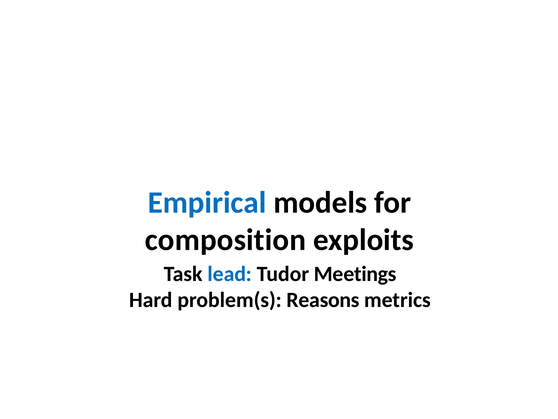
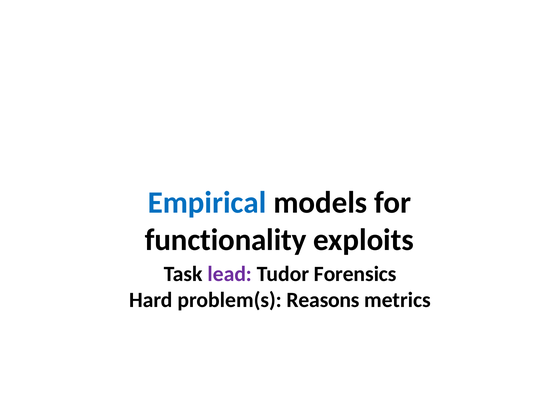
composition: composition -> functionality
lead colour: blue -> purple
Meetings: Meetings -> Forensics
